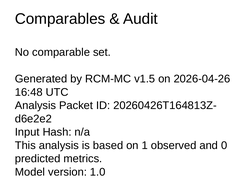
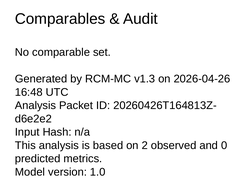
v1.5: v1.5 -> v1.3
1: 1 -> 2
